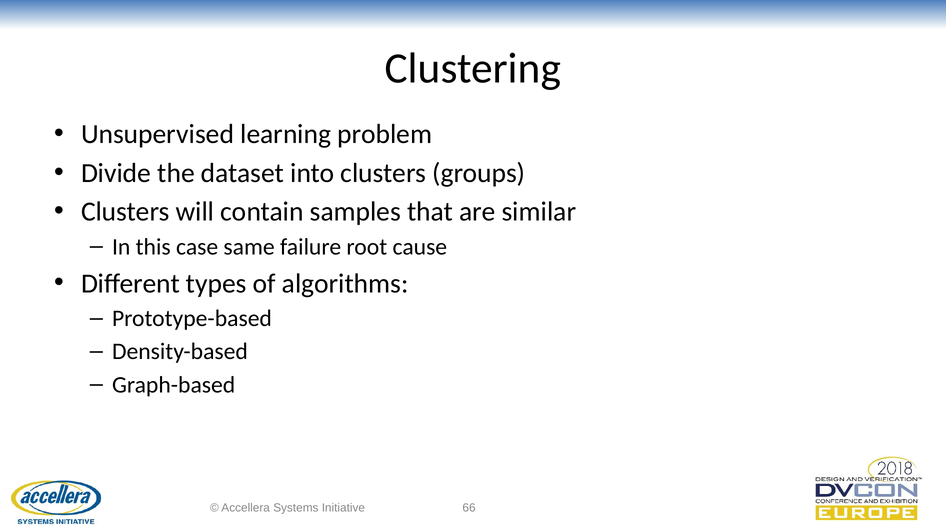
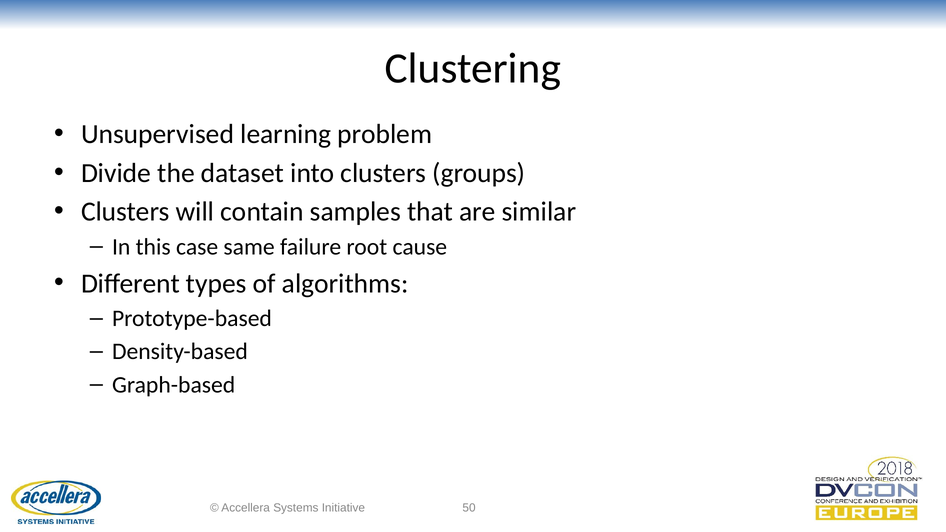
66: 66 -> 50
